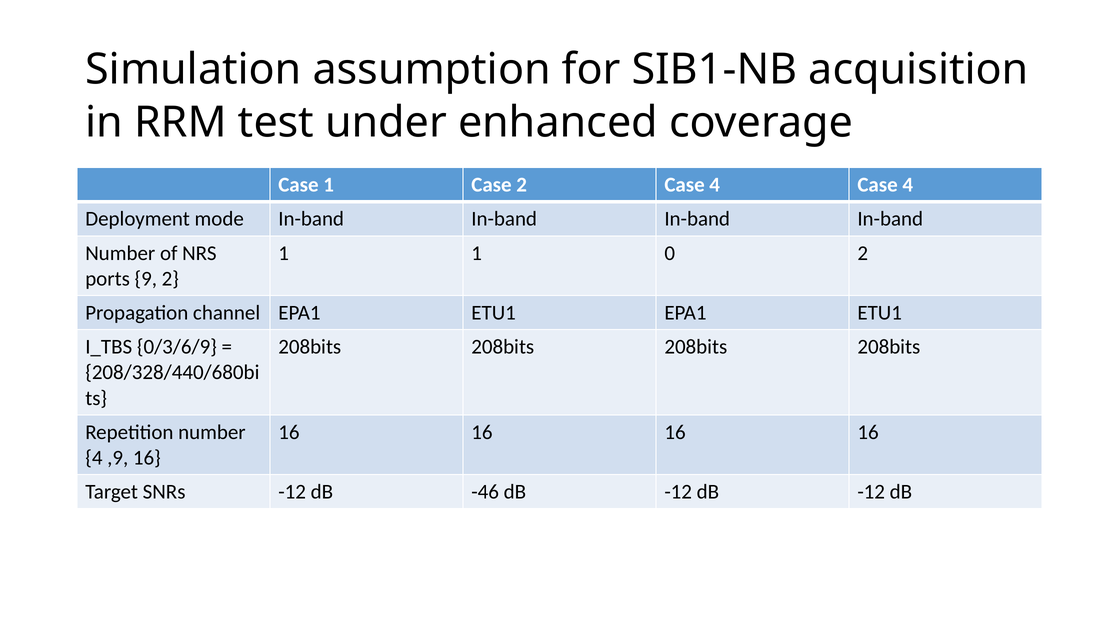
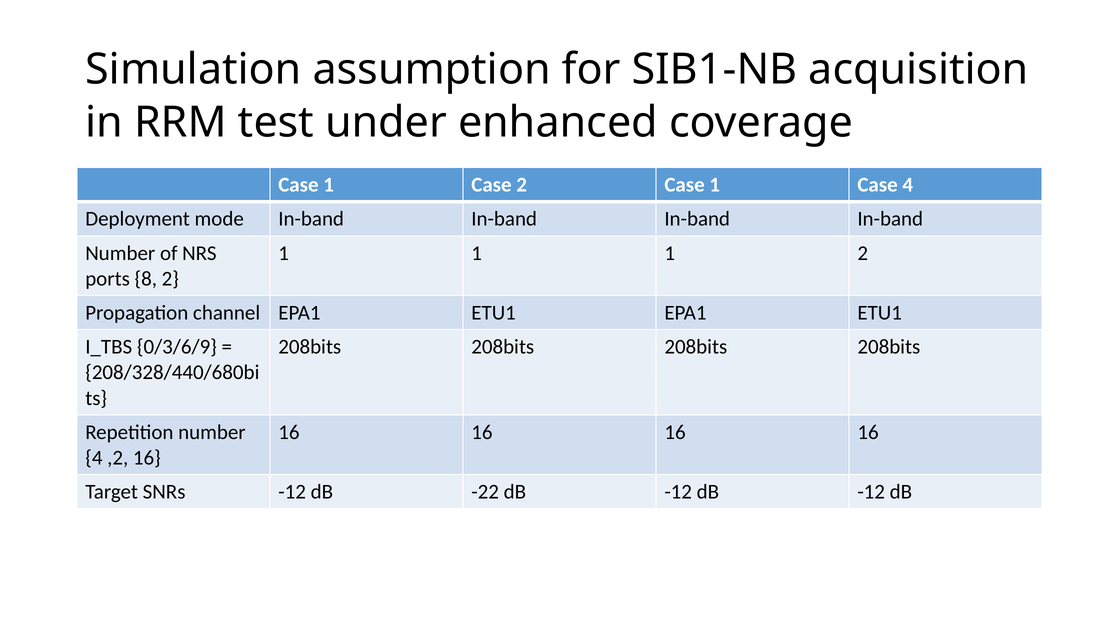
2 Case 4: 4 -> 1
1 1 0: 0 -> 1
9: 9 -> 8
,9: ,9 -> ,2
-46: -46 -> -22
